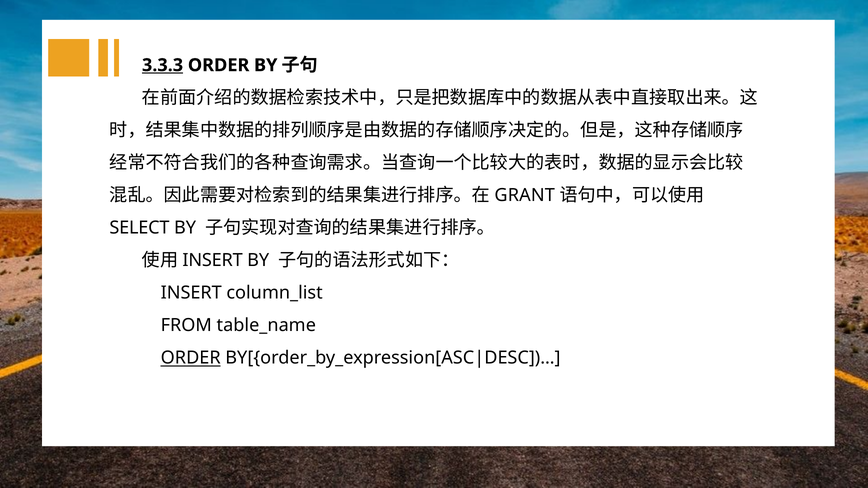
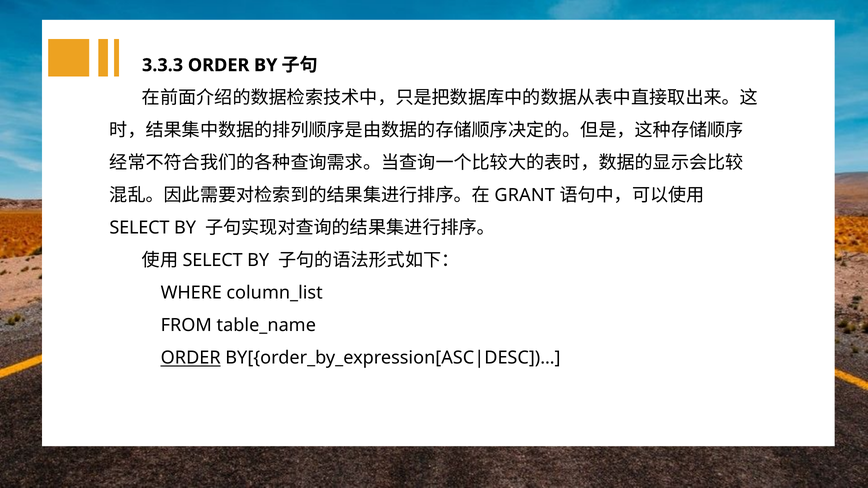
3.3.3 underline: present -> none
INSERT at (213, 261): INSERT -> SELECT
INSERT at (191, 293): INSERT -> WHERE
